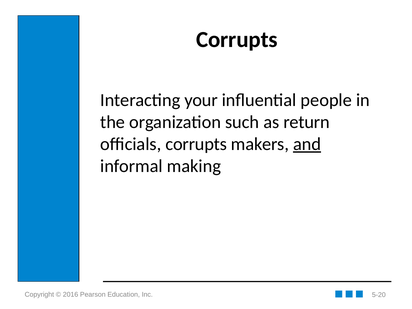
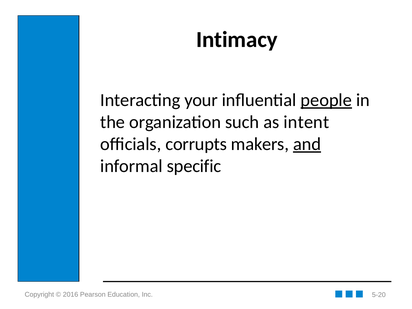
Corrupts at (237, 40): Corrupts -> Intimacy
people underline: none -> present
return: return -> intent
making: making -> specific
